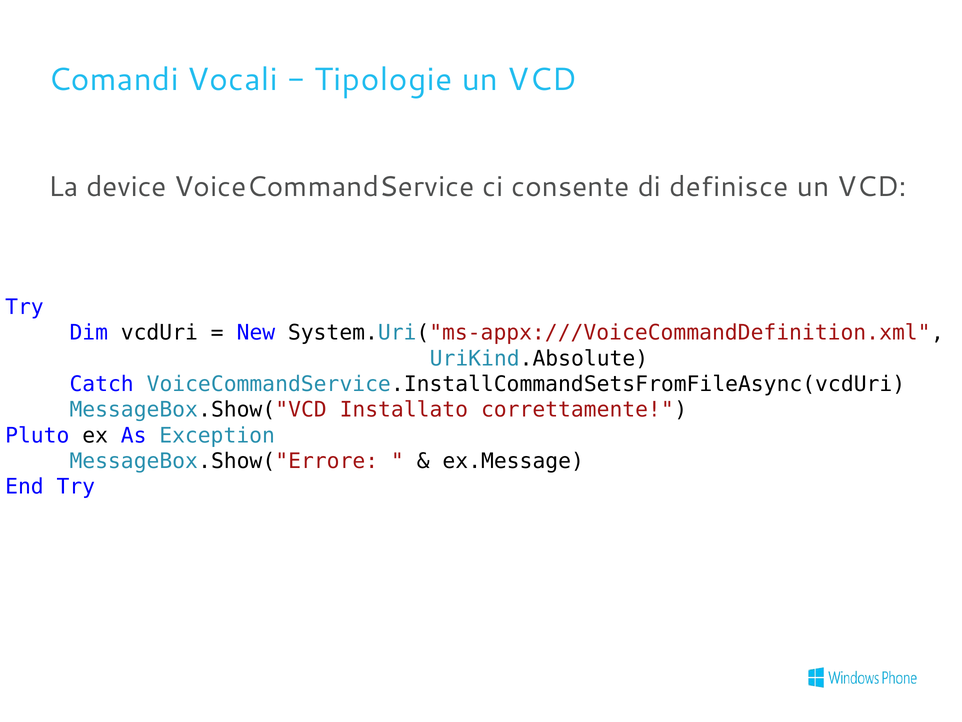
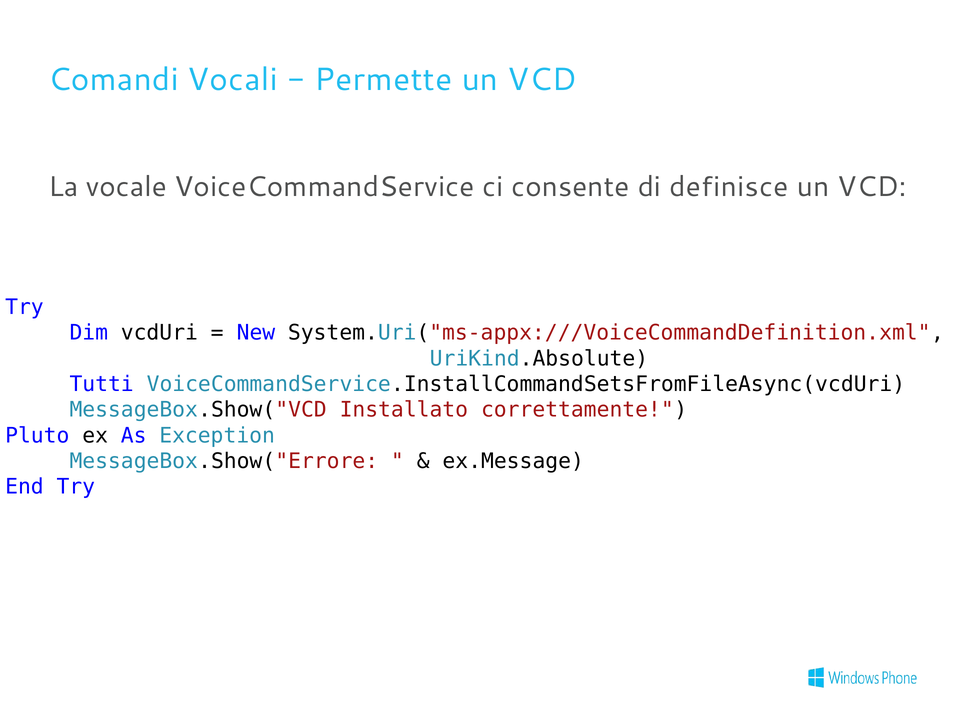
Tipologie: Tipologie -> Permette
device: device -> vocale
Catch: Catch -> Tutti
